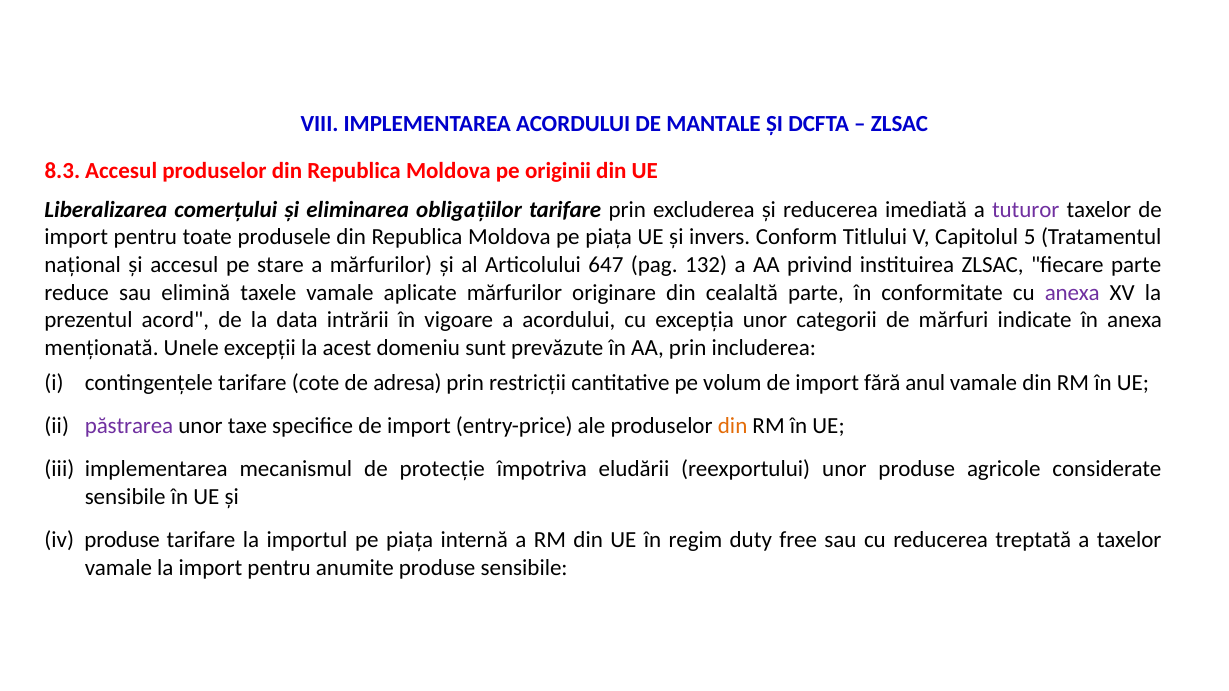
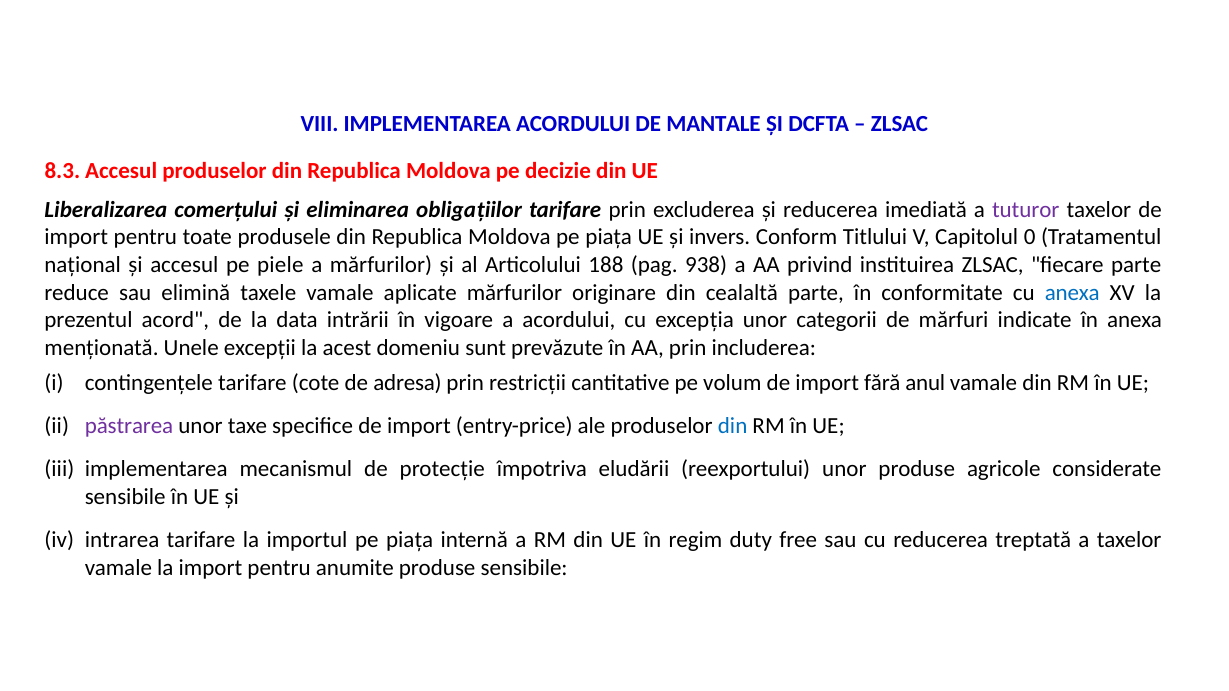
originii: originii -> decizie
5: 5 -> 0
stare: stare -> piele
647: 647 -> 188
132: 132 -> 938
anexa at (1072, 293) colour: purple -> blue
din at (733, 426) colour: orange -> blue
produse at (122, 540): produse -> intrarea
